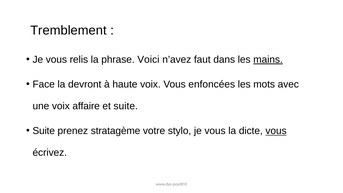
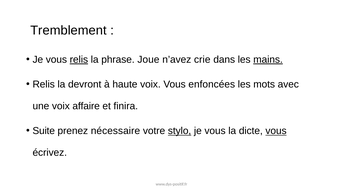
relis at (79, 60) underline: none -> present
Voici: Voici -> Joue
faut: faut -> crie
Face at (44, 84): Face -> Relis
et suite: suite -> finira
stratagème: stratagème -> nécessaire
stylo underline: none -> present
